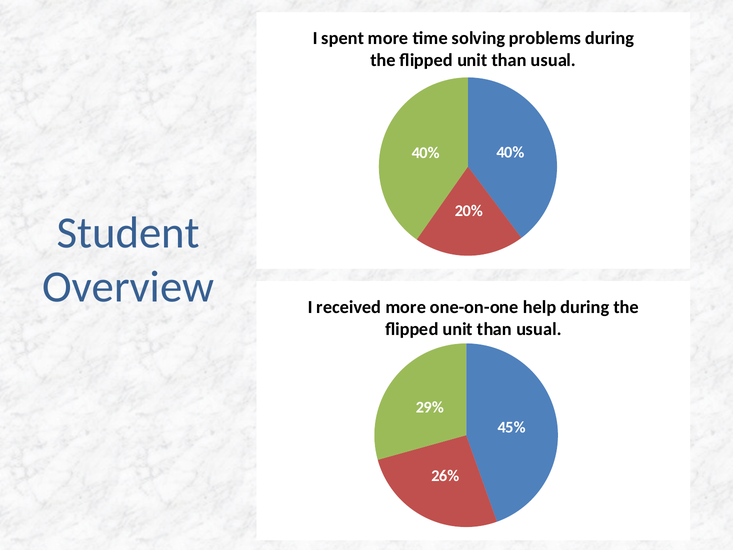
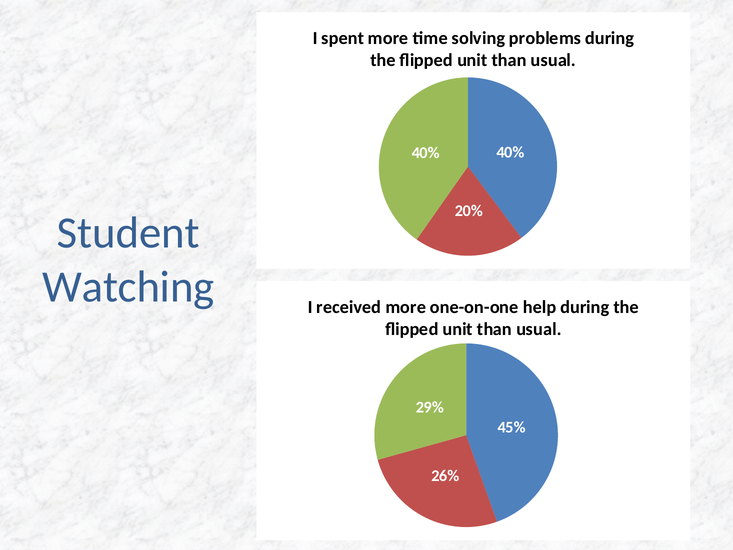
Overview: Overview -> Watching
